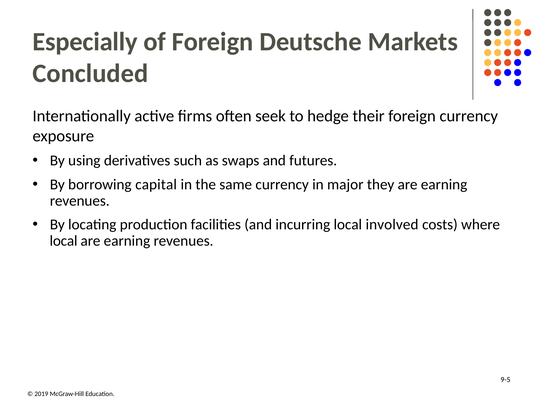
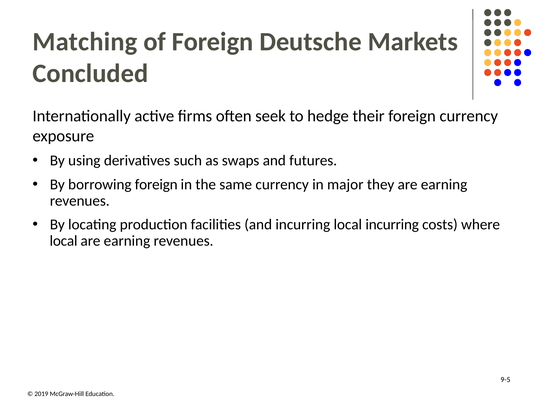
Especially: Especially -> Matching
borrowing capital: capital -> foreign
local involved: involved -> incurring
